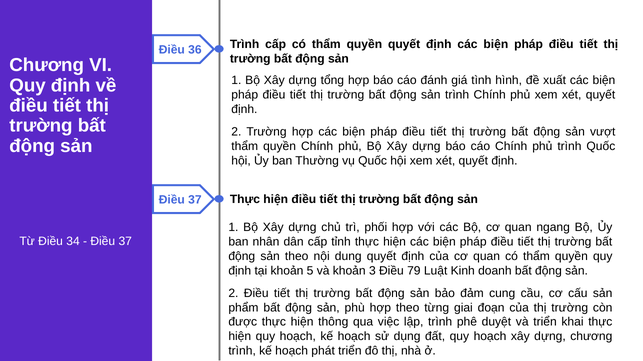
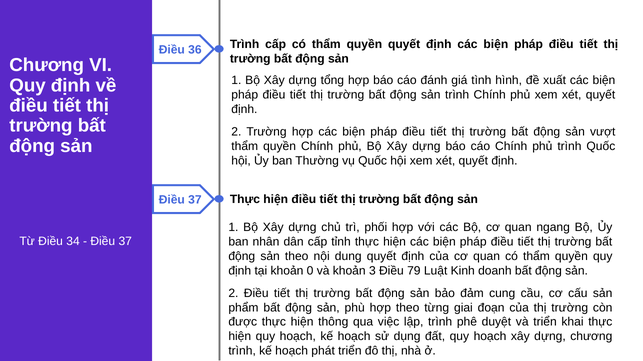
5: 5 -> 0
